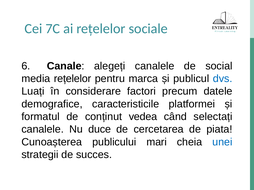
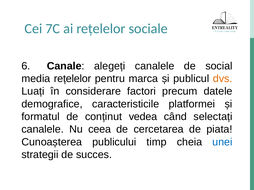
dvs colour: blue -> orange
duce: duce -> ceea
mari: mari -> timp
